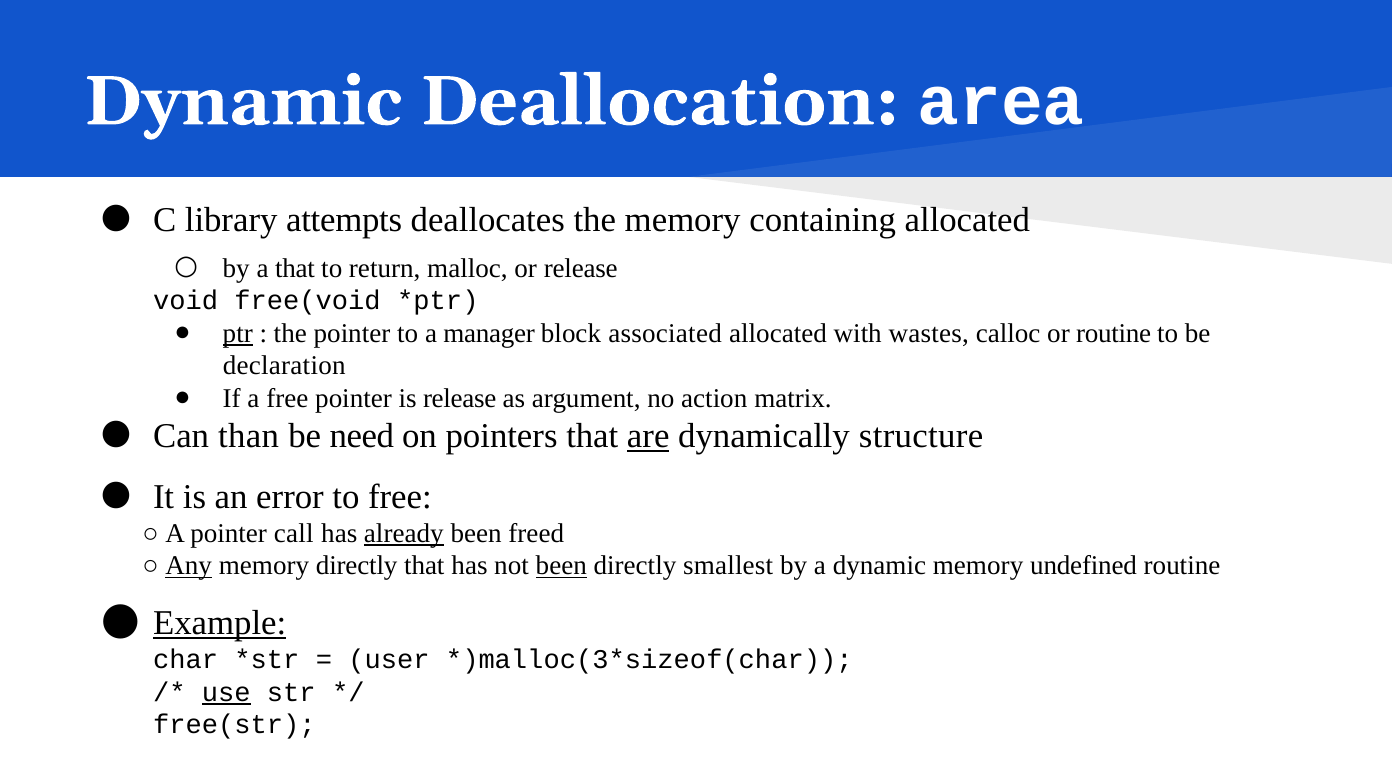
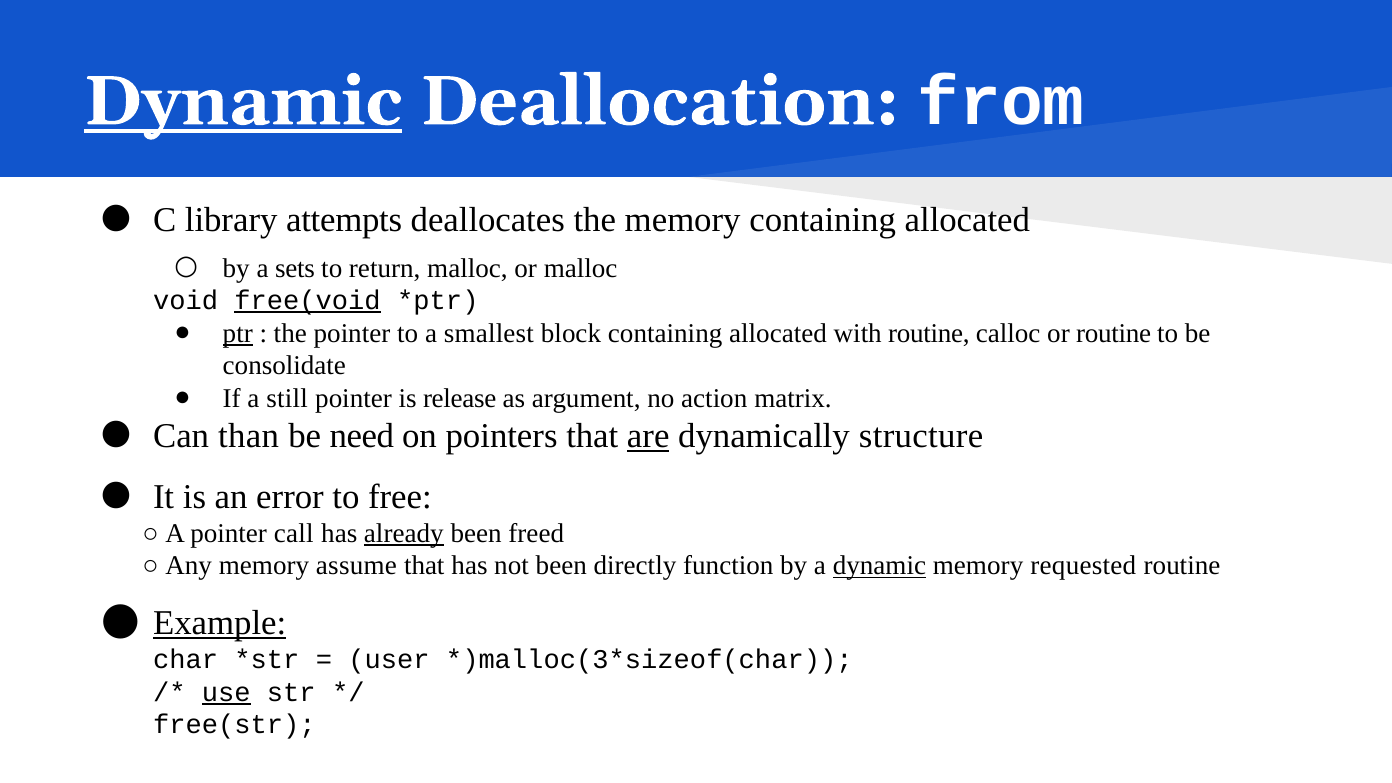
Dynamic at (243, 101) underline: none -> present
area: area -> from
a that: that -> sets
or release: release -> malloc
free(void underline: none -> present
manager: manager -> smallest
block associated: associated -> containing
with wastes: wastes -> routine
declaration: declaration -> consolidate
a free: free -> still
Any underline: present -> none
memory directly: directly -> assume
been at (561, 566) underline: present -> none
smallest: smallest -> function
dynamic at (879, 566) underline: none -> present
undefined: undefined -> requested
